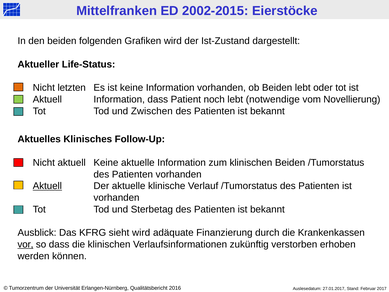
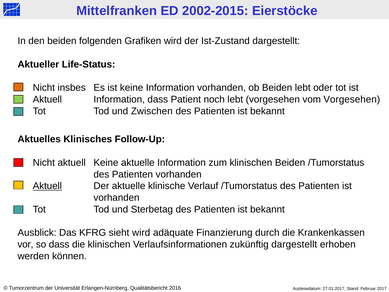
letzten: letzten -> insbes
lebt notwendige: notwendige -> vorgesehen
vom Novellierung: Novellierung -> Vorgesehen
vor underline: present -> none
zukünftig verstorben: verstorben -> dargestellt
